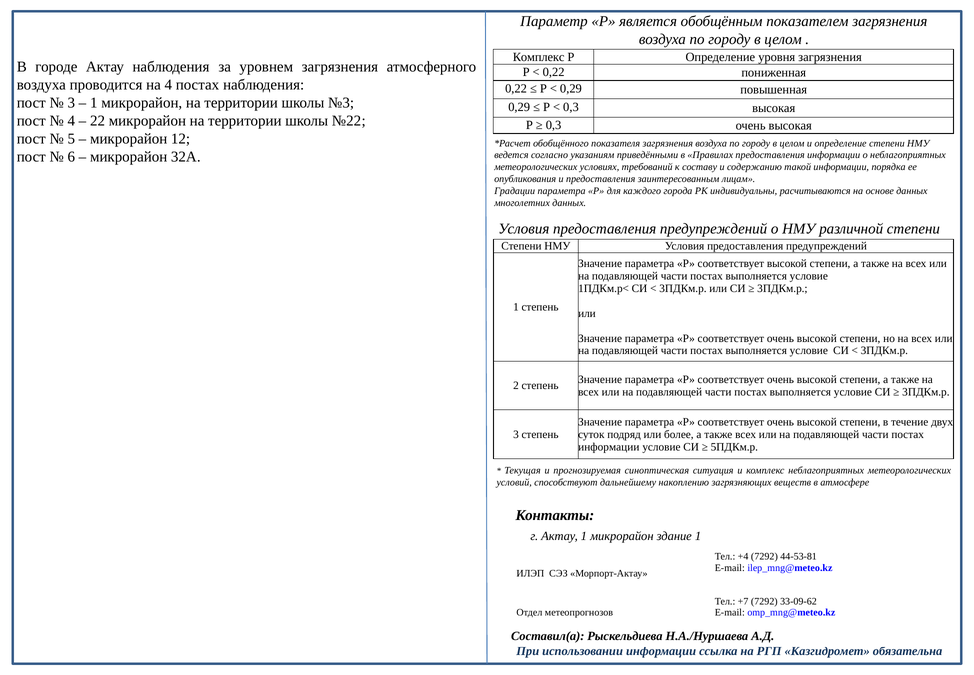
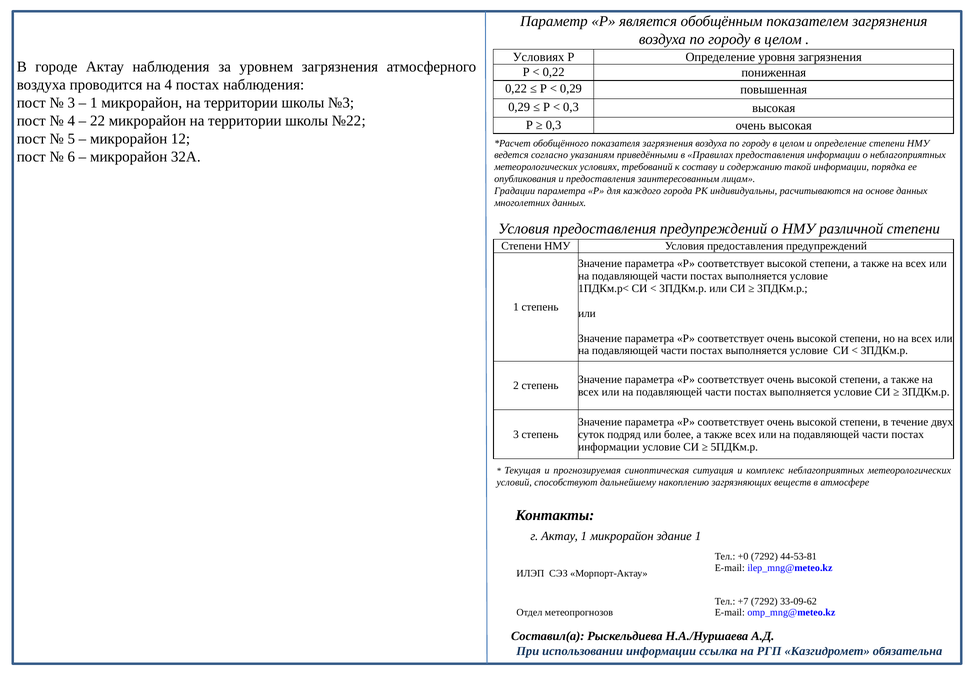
Комплекс at (539, 57): Комплекс -> Условиях
+4: +4 -> +0
